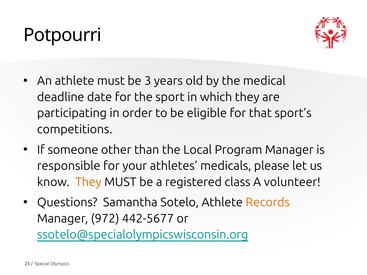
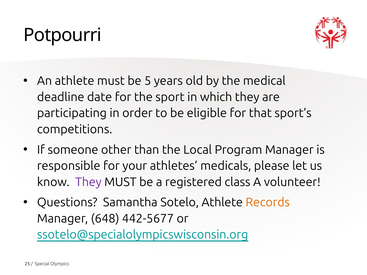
3: 3 -> 5
They at (88, 182) colour: orange -> purple
972: 972 -> 648
